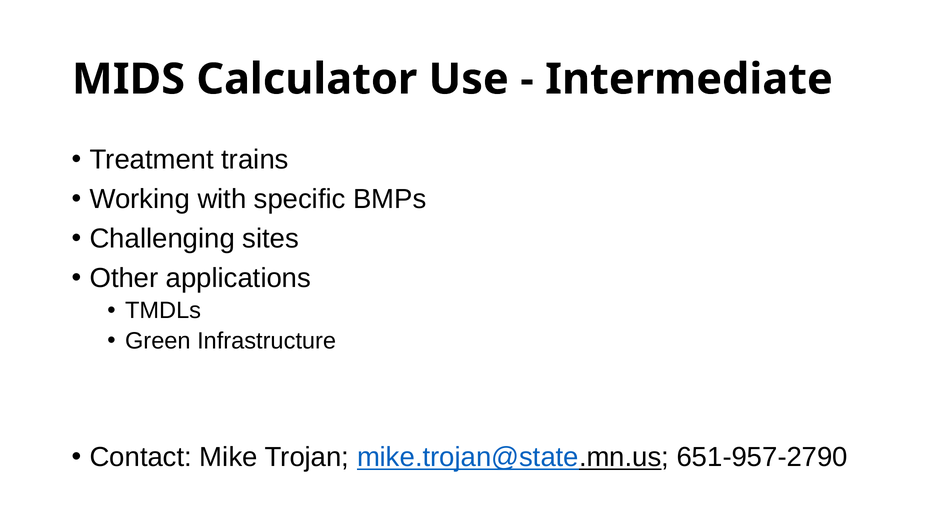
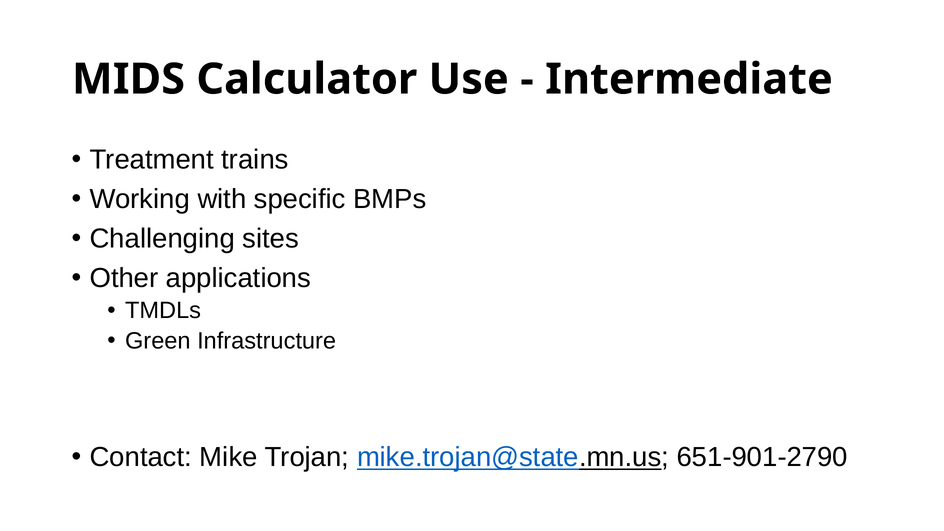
651-957-2790: 651-957-2790 -> 651-901-2790
